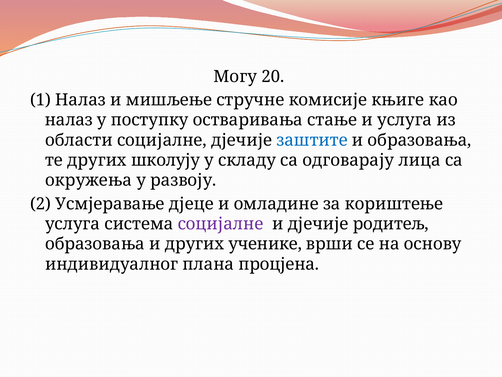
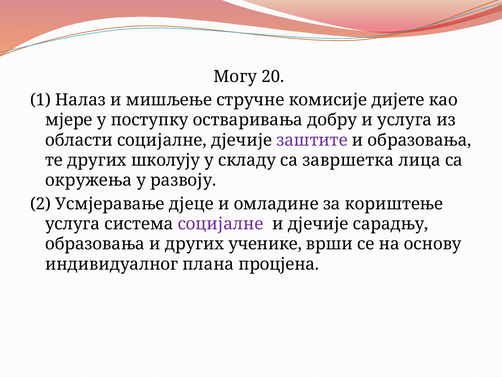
књиге: књиге -> дијете
налаз at (69, 120): налаз -> мјере
стање: стање -> добру
заштите colour: blue -> purple
одговарају: одговарају -> завршетка
родитељ: родитељ -> сарадњу
